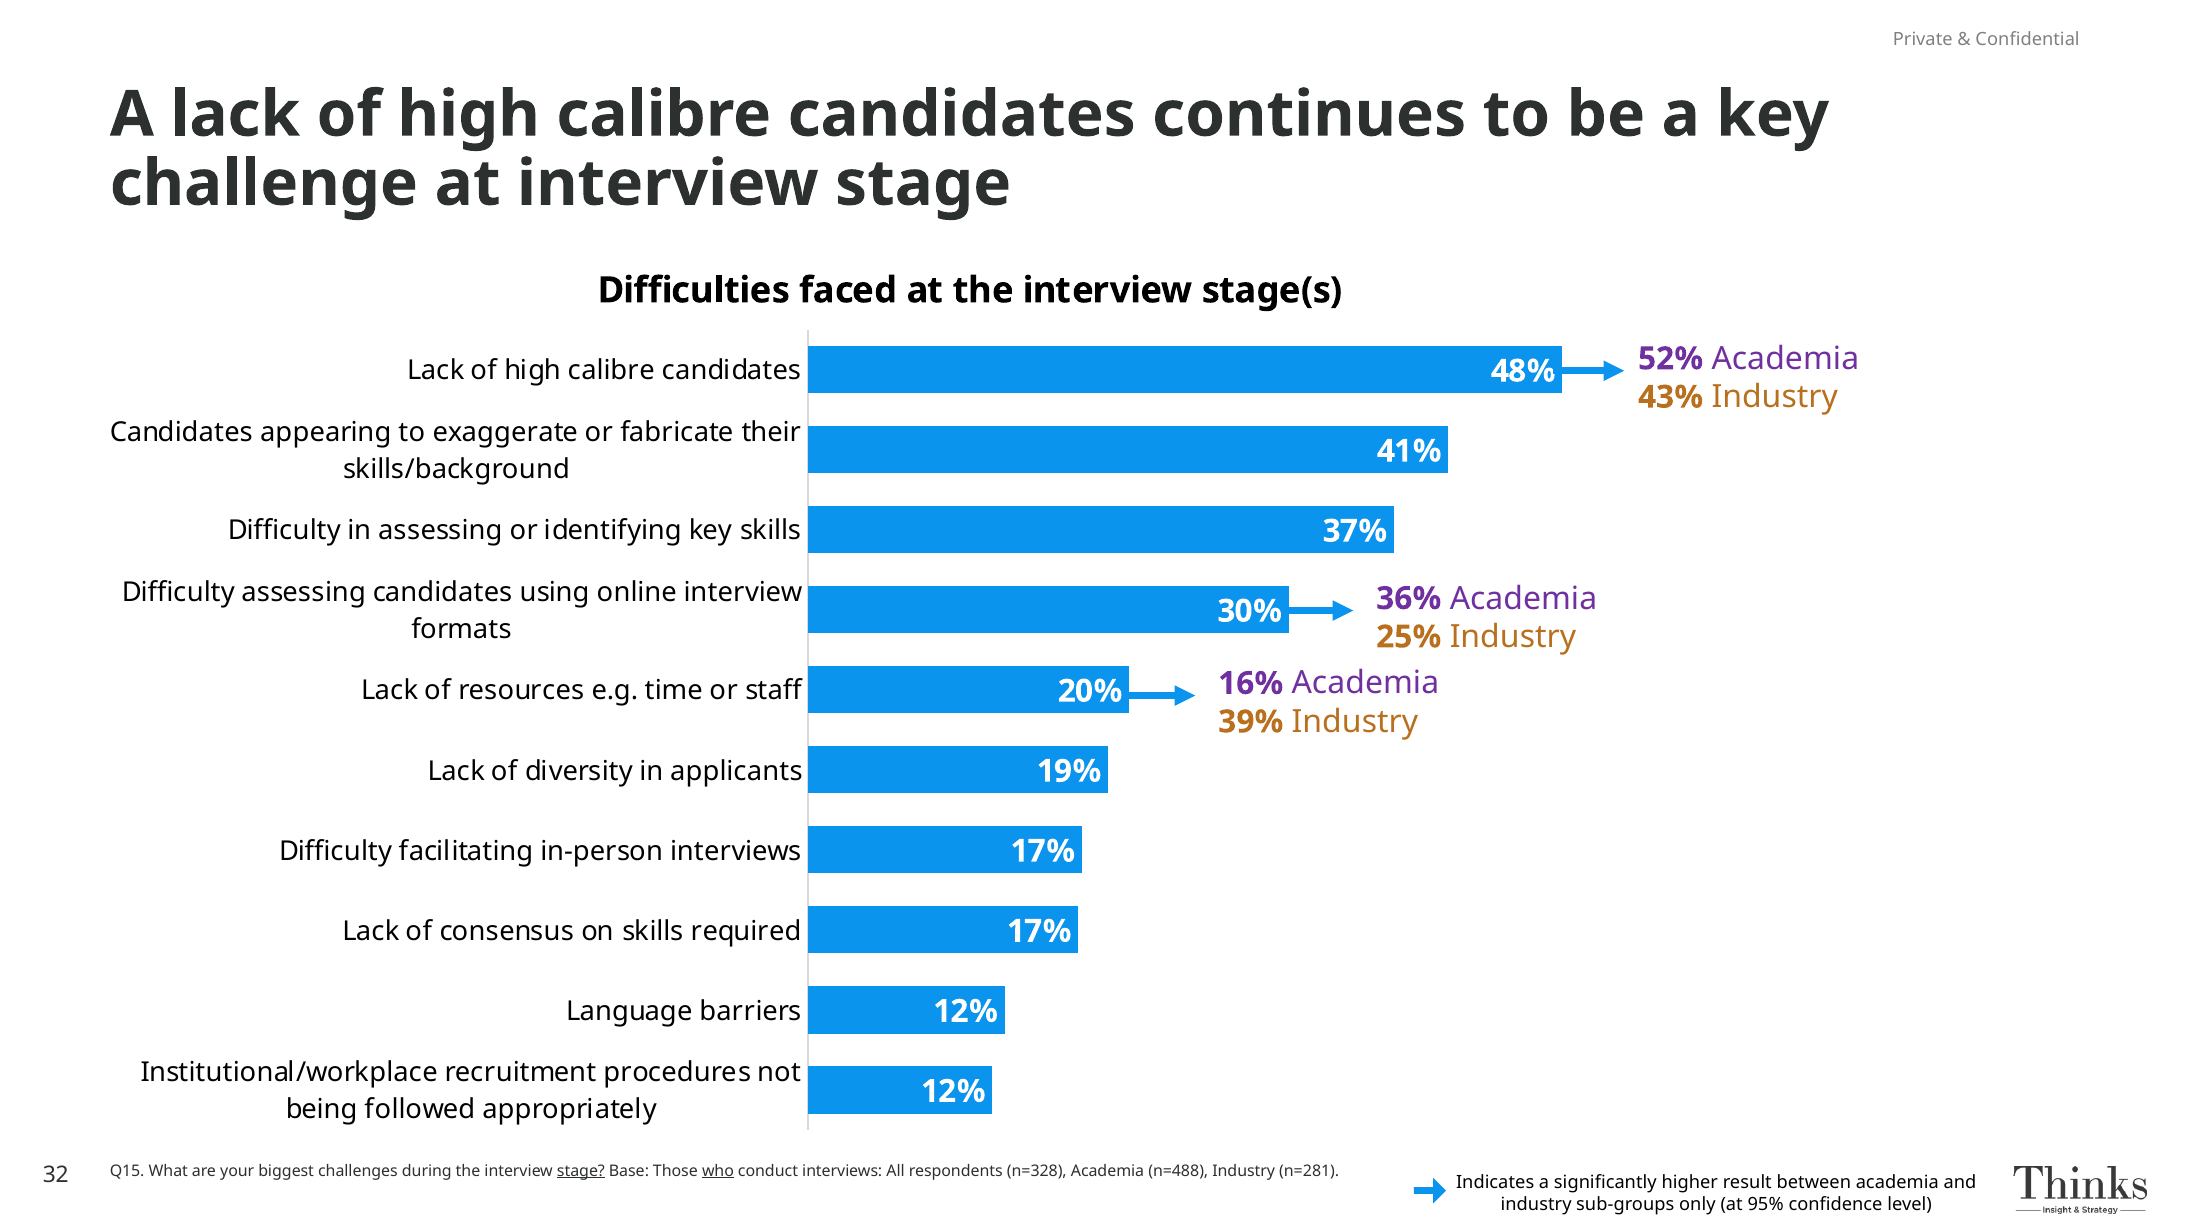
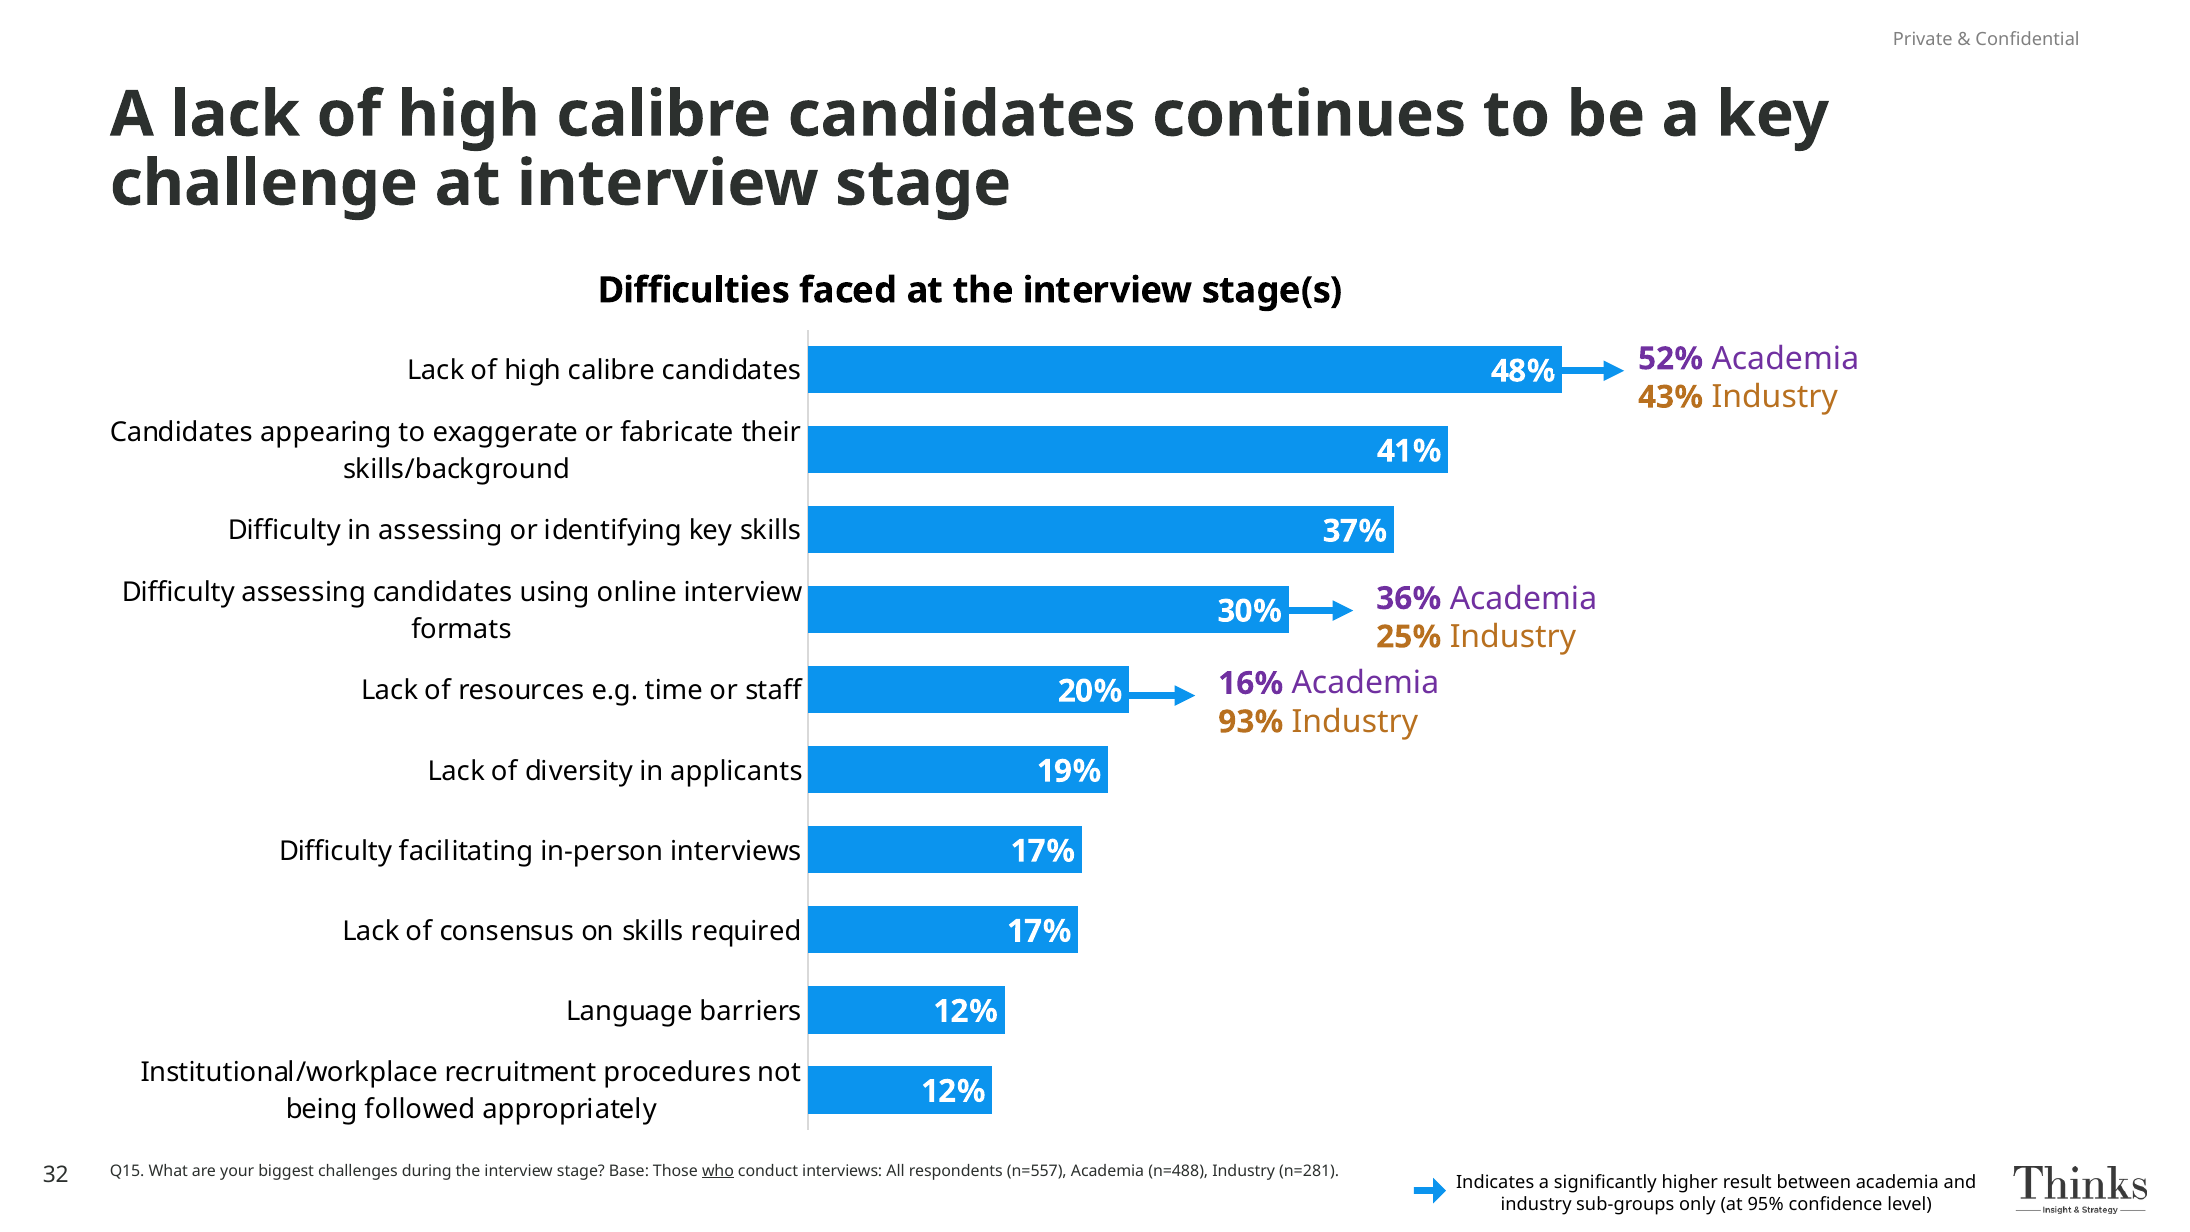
39%: 39% -> 93%
stage at (581, 1171) underline: present -> none
n=328: n=328 -> n=557
